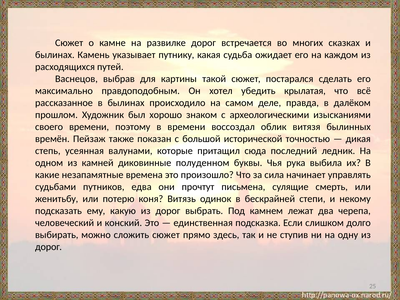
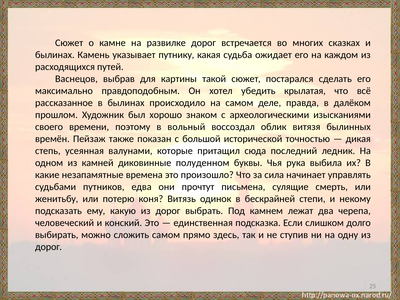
в времени: времени -> вольный
сложить сюжет: сюжет -> самом
